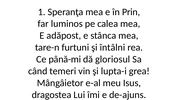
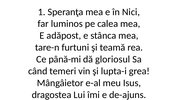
Prin: Prin -> Nici
întâlni: întâlni -> teamă
